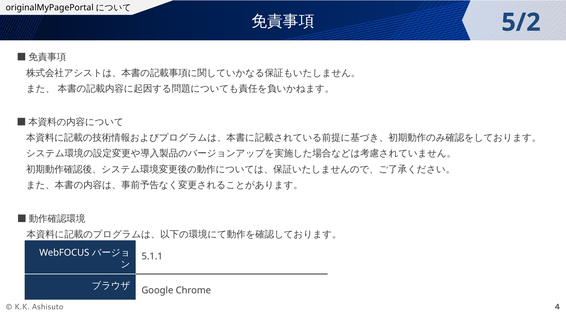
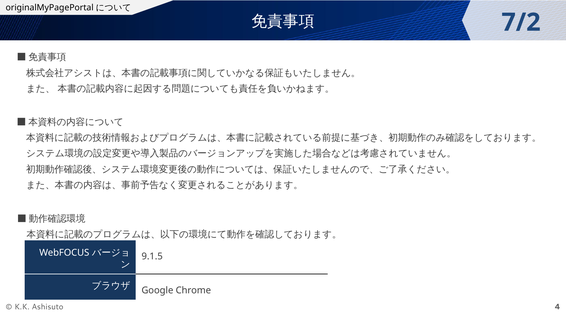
5/2: 5/2 -> 7/2
5.1.1: 5.1.1 -> 9.1.5
